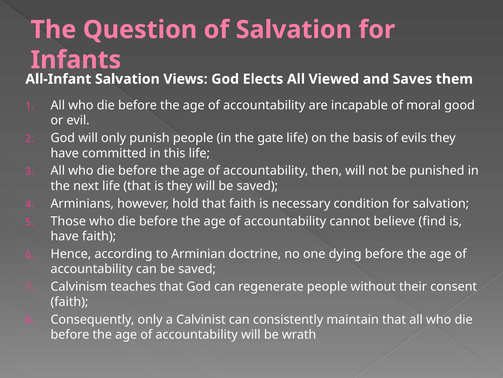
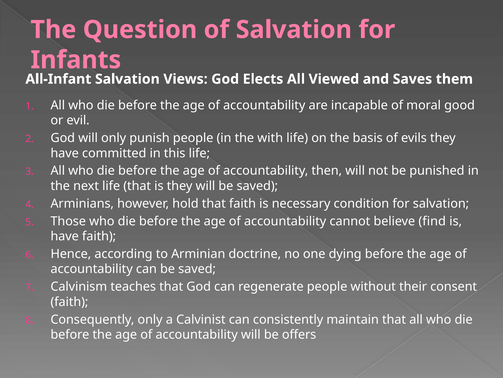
gate: gate -> with
wrath: wrath -> offers
